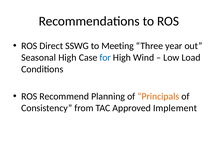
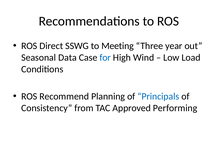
Seasonal High: High -> Data
Principals colour: orange -> blue
Implement: Implement -> Performing
